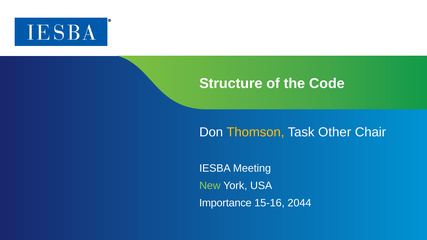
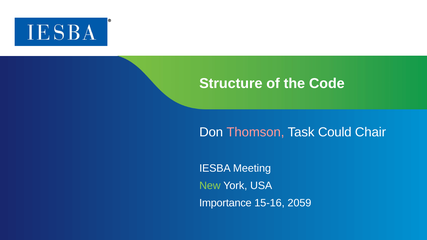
Thomson colour: yellow -> pink
Other: Other -> Could
2044: 2044 -> 2059
